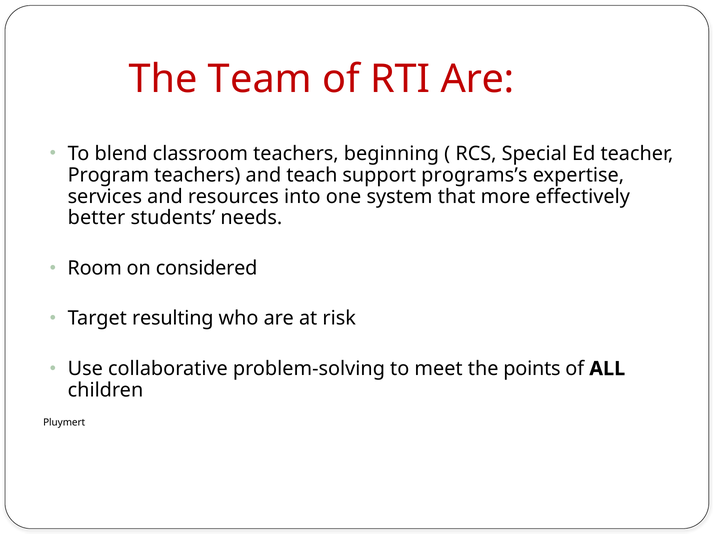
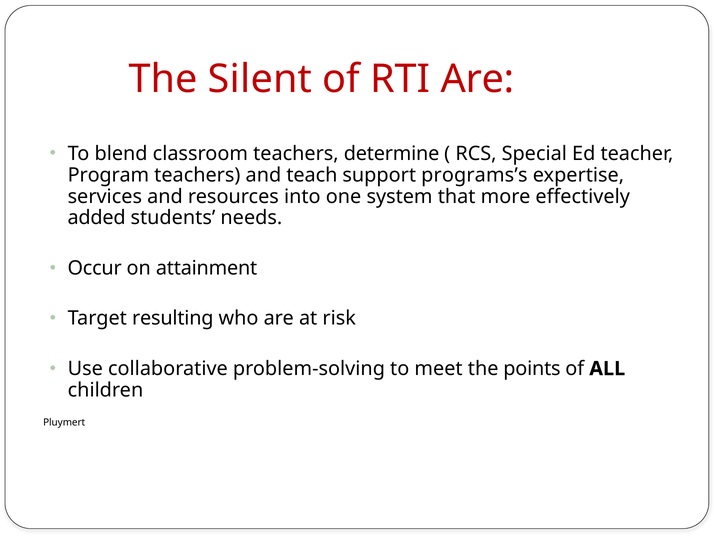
Team: Team -> Silent
beginning: beginning -> determine
better: better -> added
Room: Room -> Occur
considered: considered -> attainment
